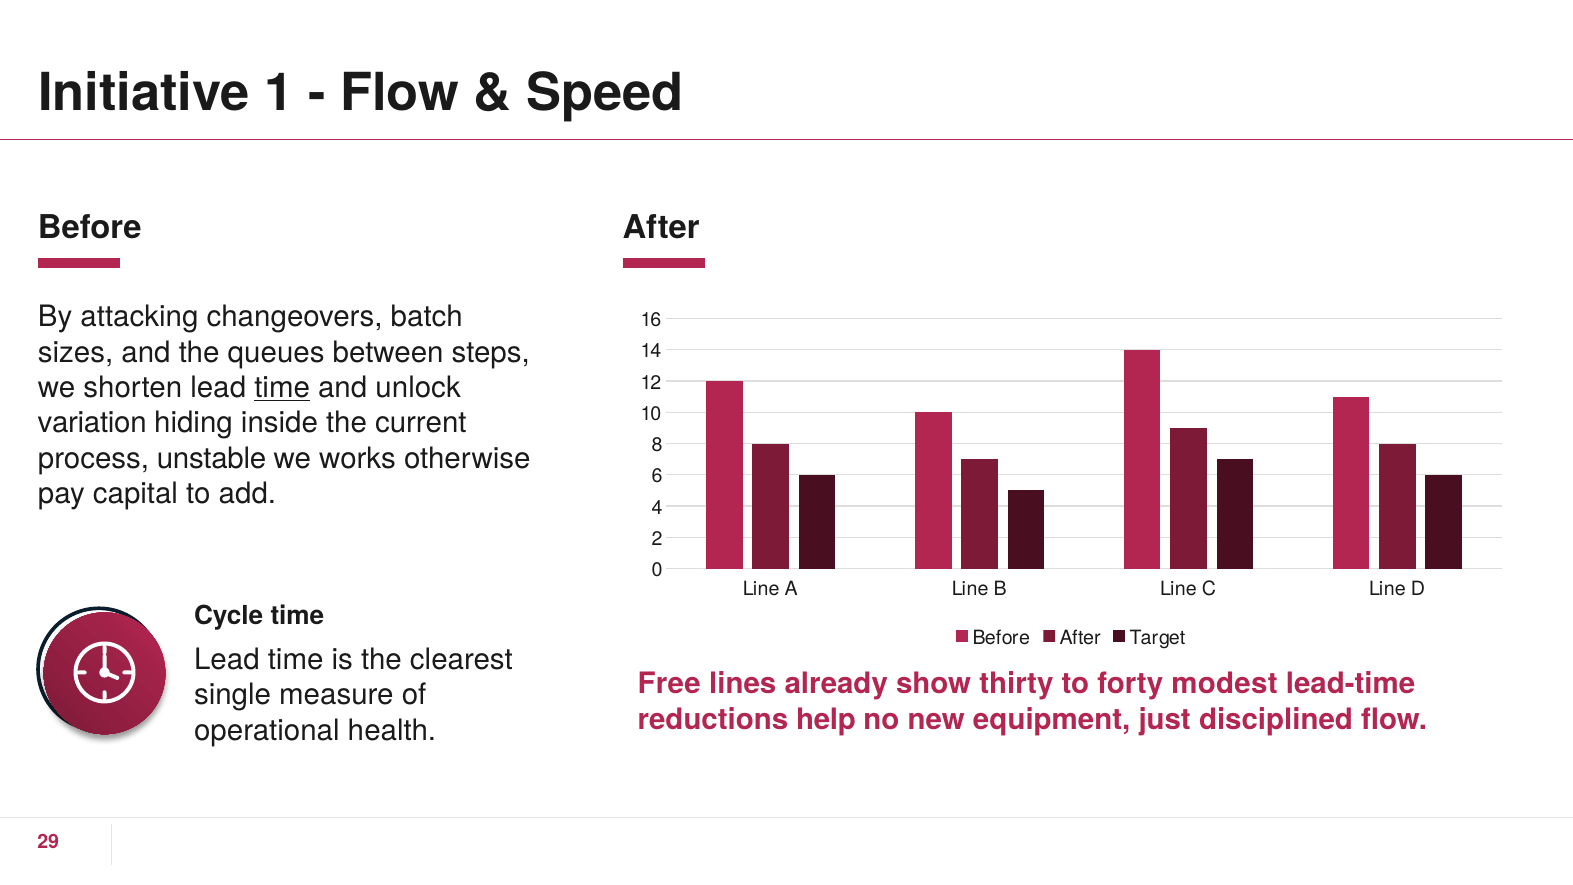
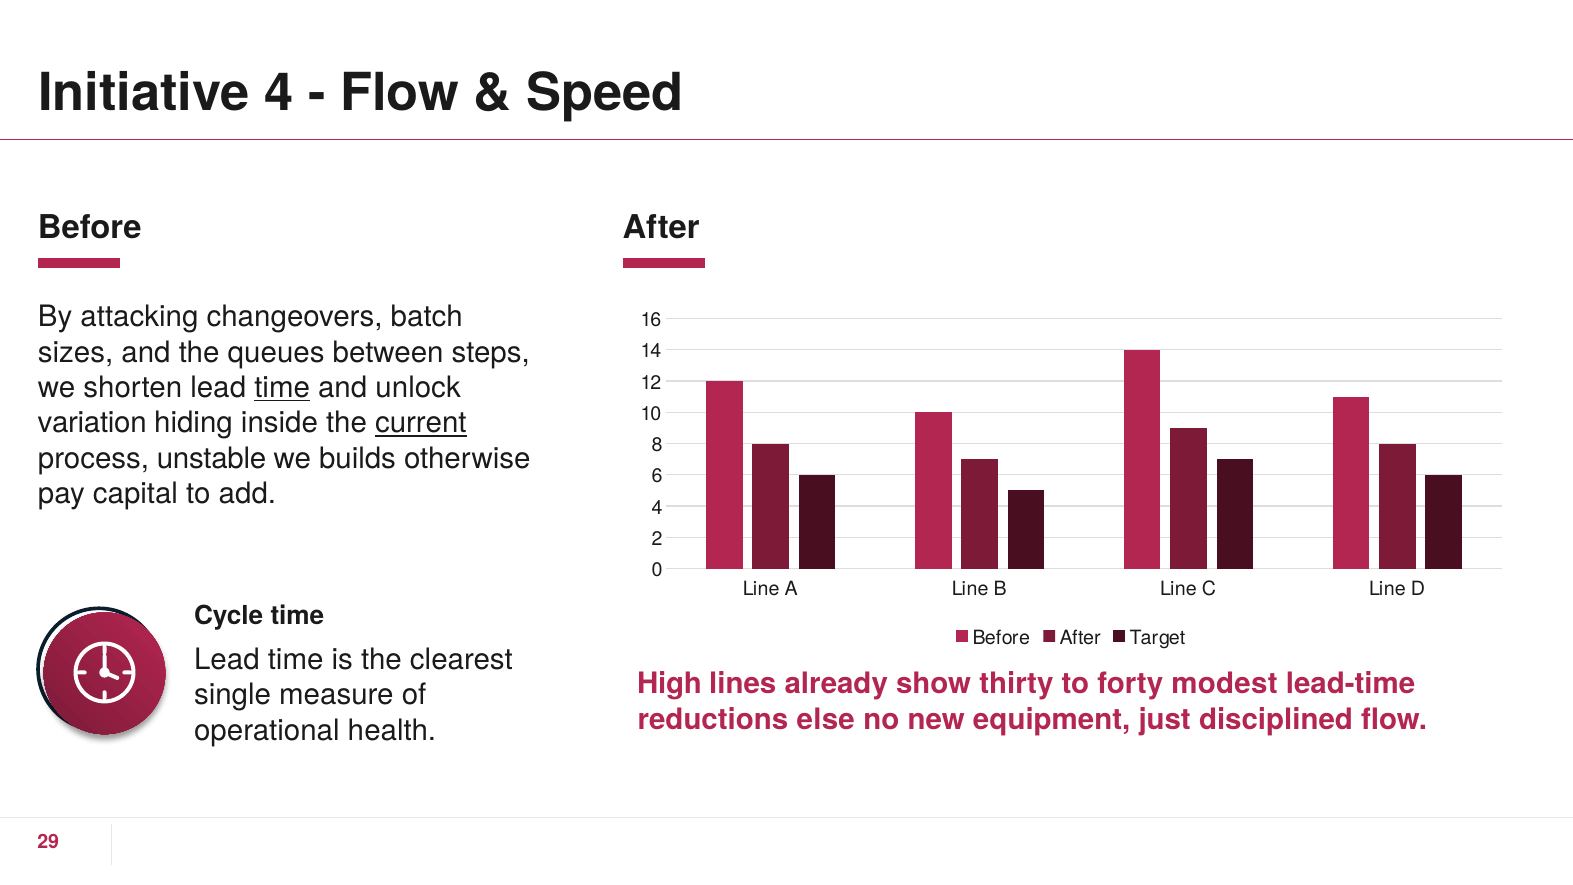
Initiative 1: 1 -> 4
current underline: none -> present
works: works -> builds
Free: Free -> High
help: help -> else
